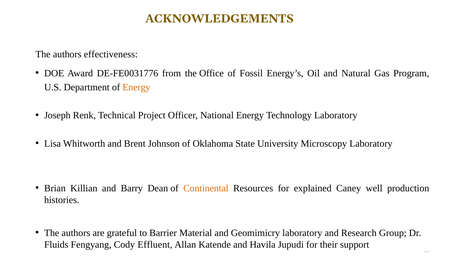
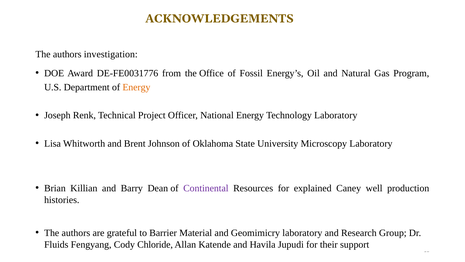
effectiveness: effectiveness -> investigation
Continental colour: orange -> purple
Effluent: Effluent -> Chloride
